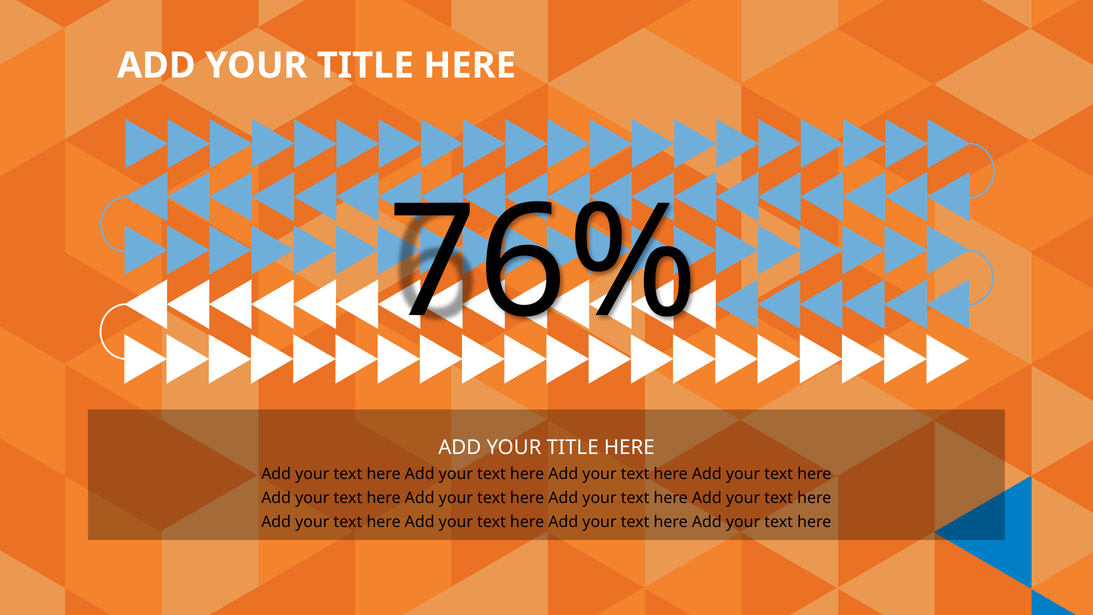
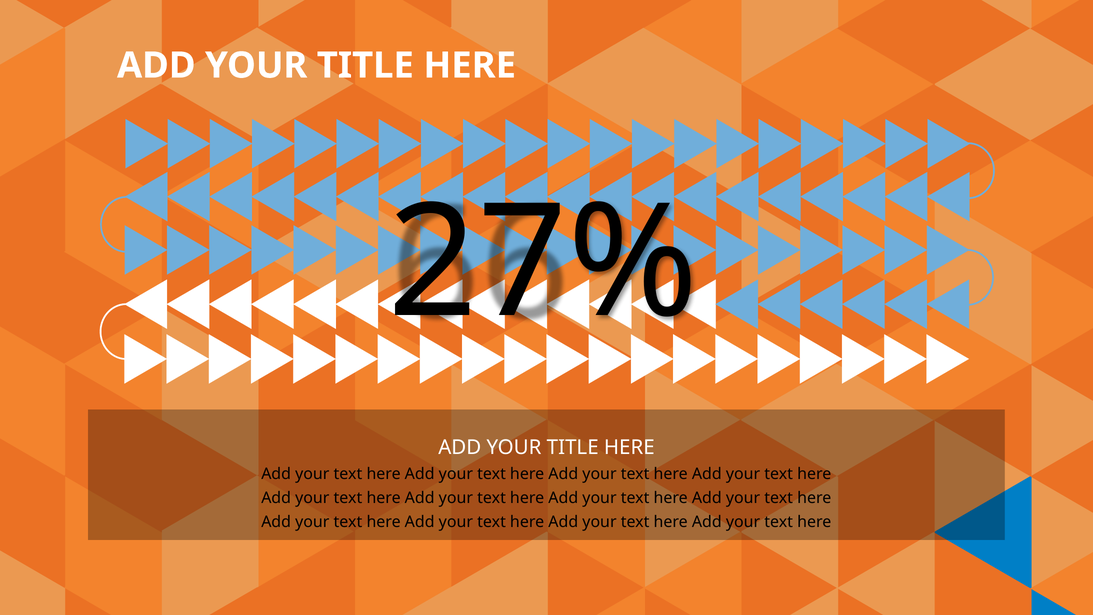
76%: 76% -> 27%
